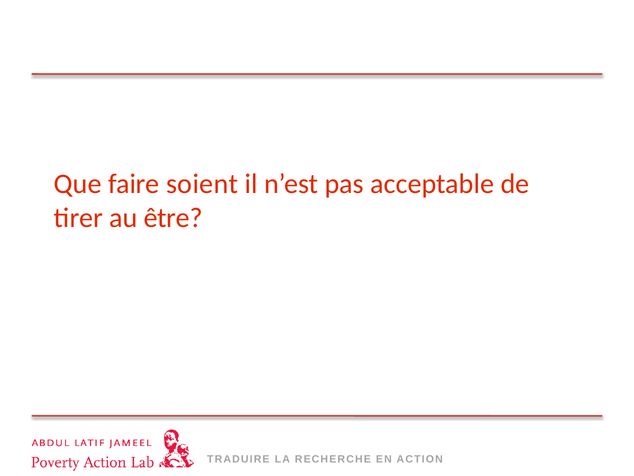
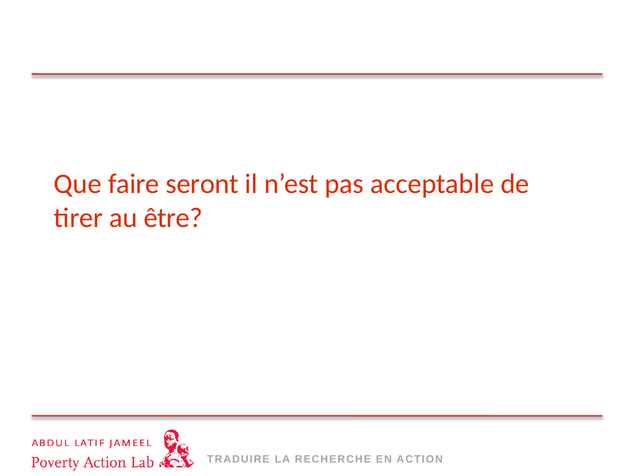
soient: soient -> seront
